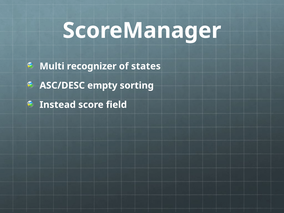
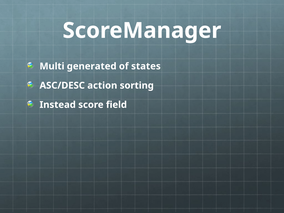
recognizer: recognizer -> generated
empty: empty -> action
